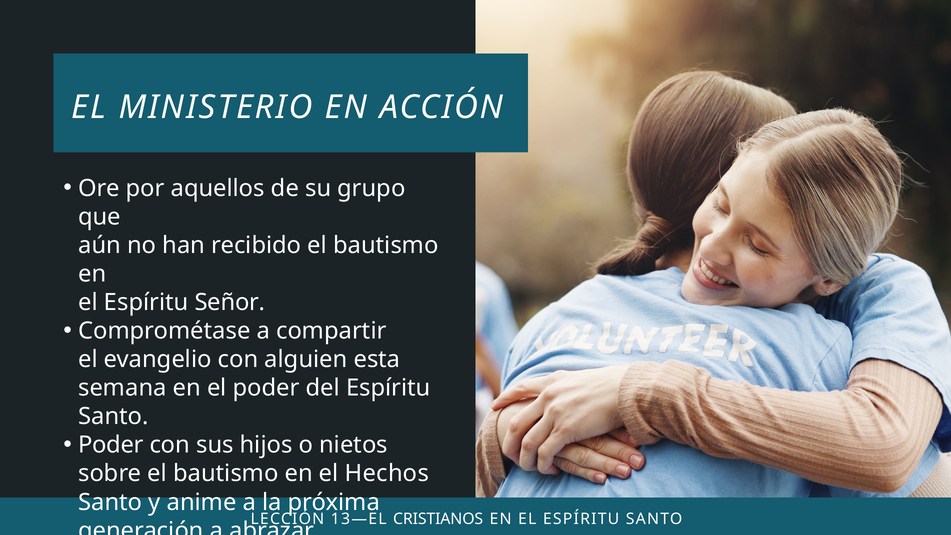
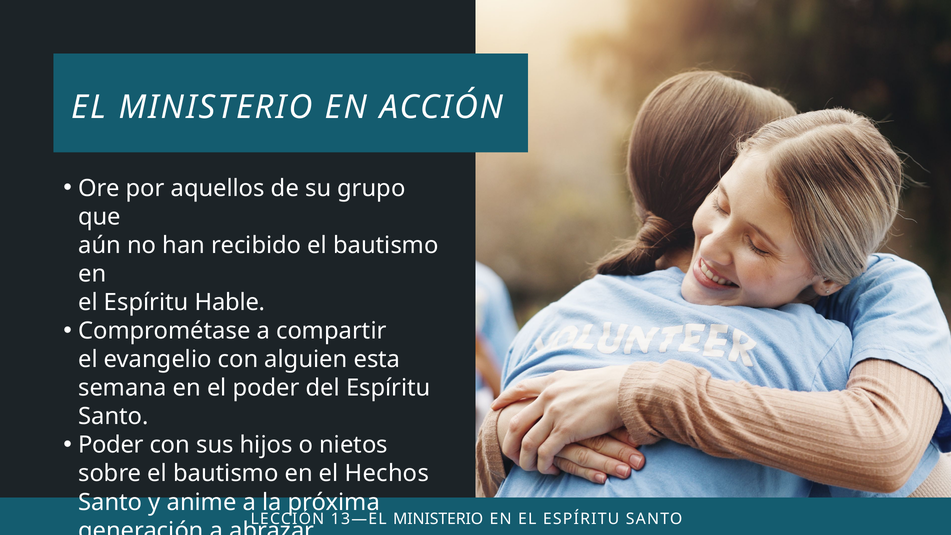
Señor: Señor -> Hable
CRISTIANOS at (438, 519): CRISTIANOS -> MINISTERIO
